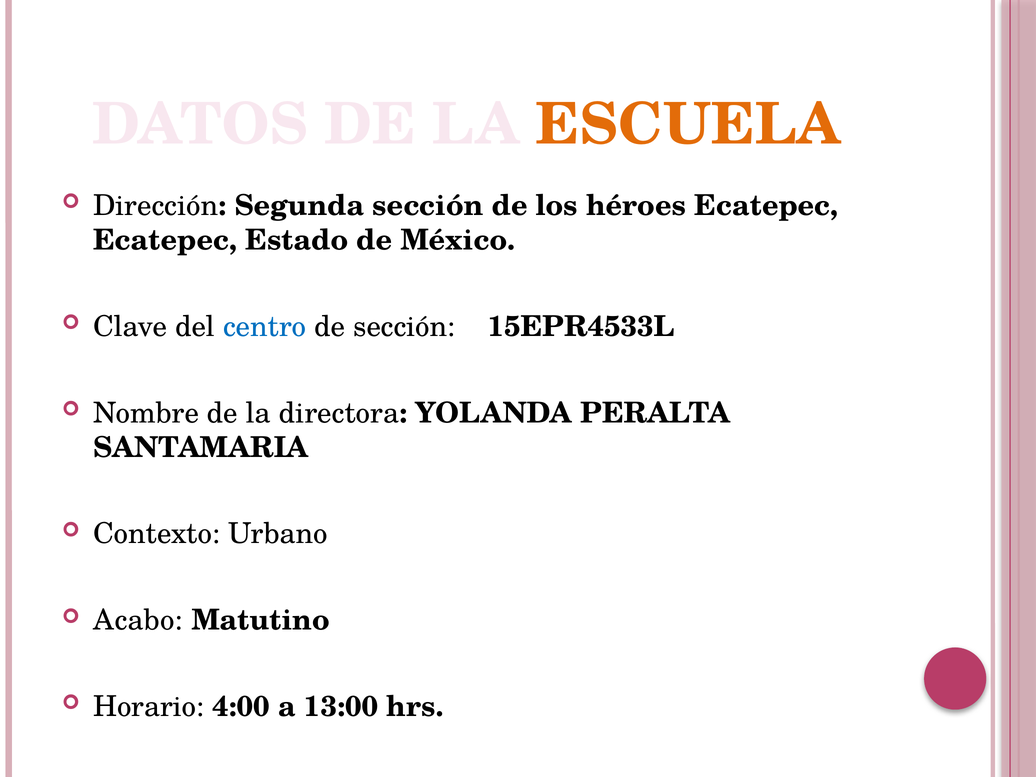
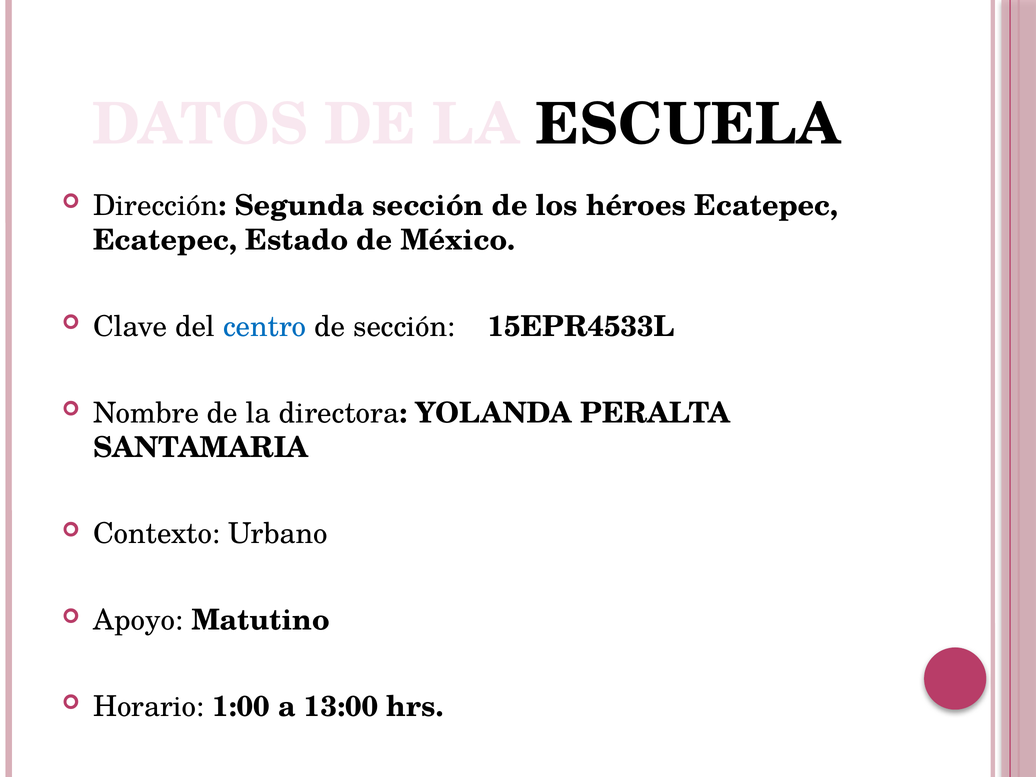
ESCUELA colour: orange -> black
Acabo: Acabo -> Apoyo
4:00: 4:00 -> 1:00
